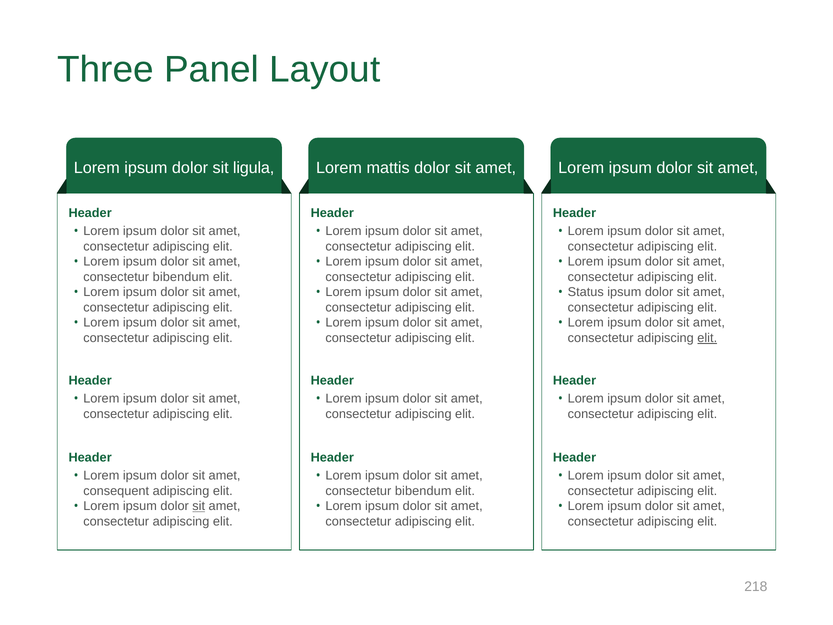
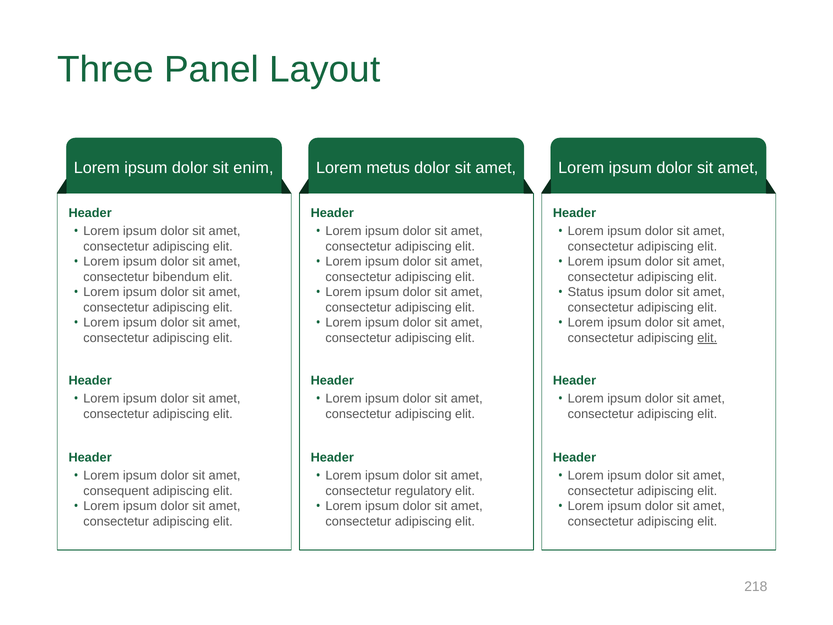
ligula: ligula -> enim
mattis: mattis -> metus
bibendum at (423, 491): bibendum -> regulatory
sit at (199, 506) underline: present -> none
